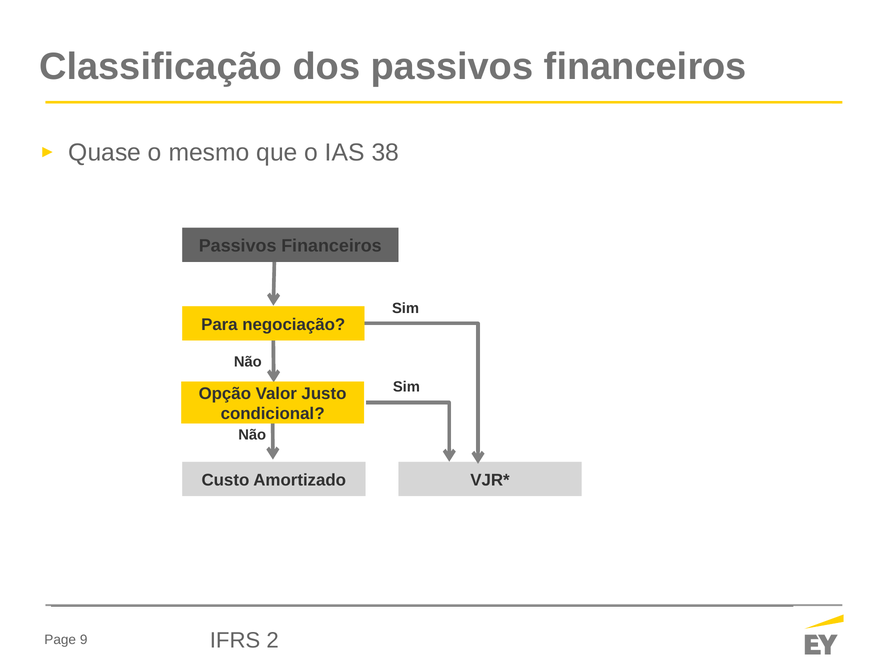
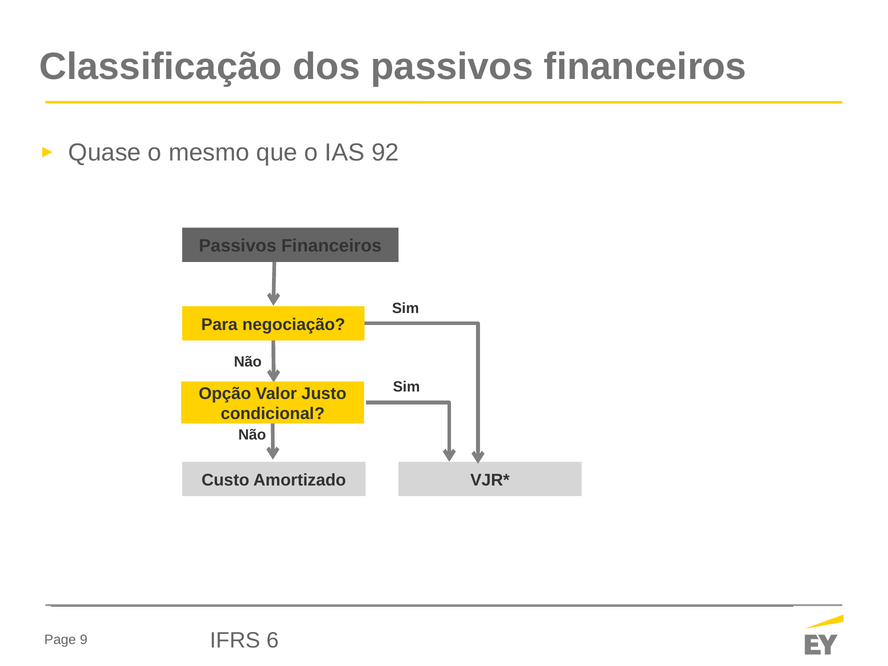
38: 38 -> 92
2: 2 -> 6
